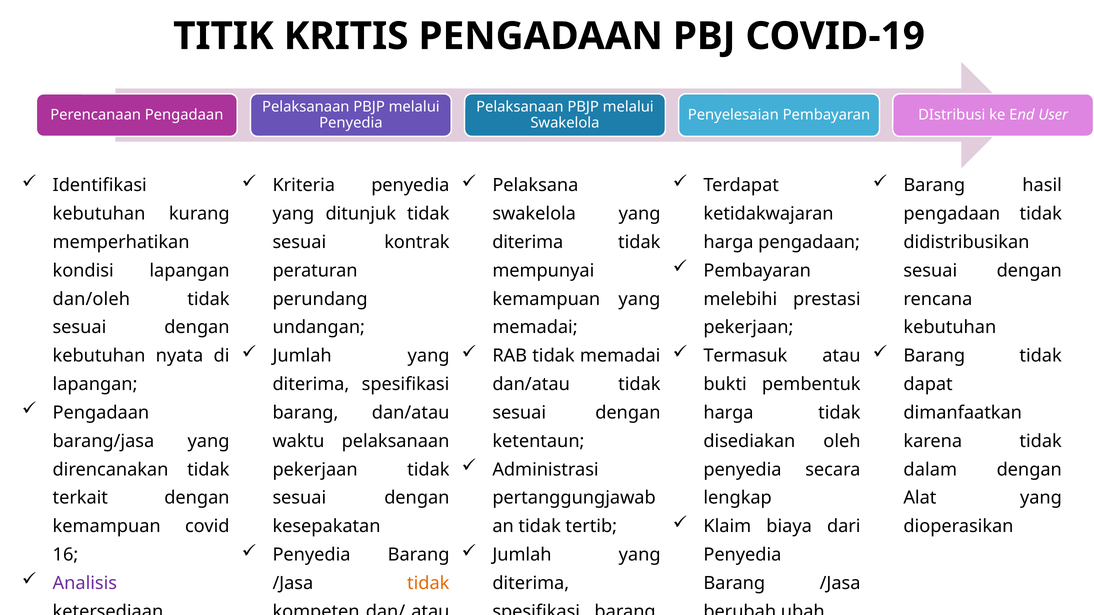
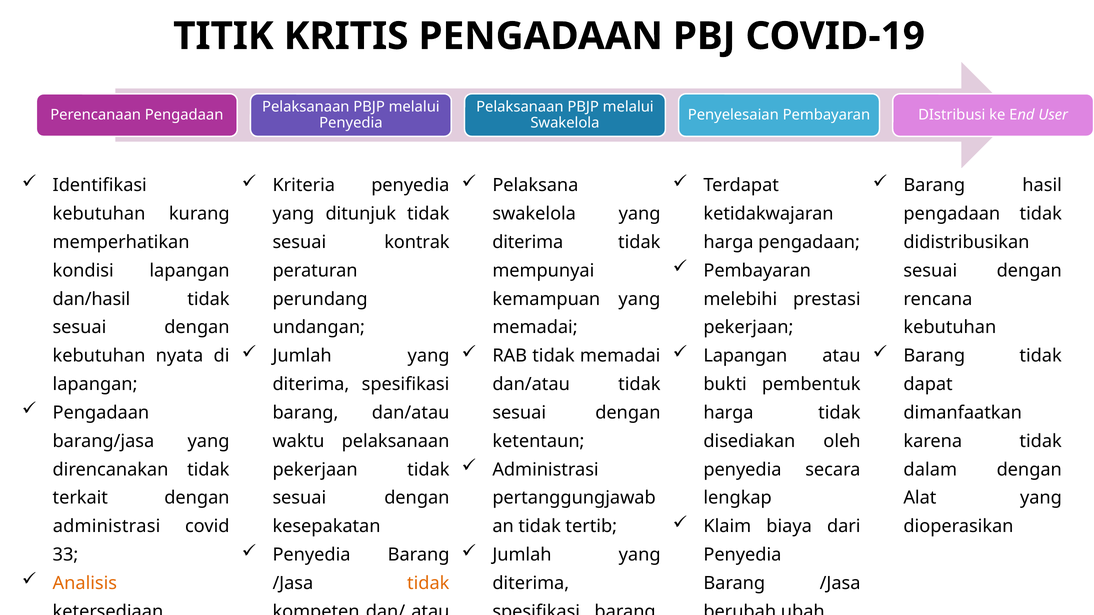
dan/oleh: dan/oleh -> dan/hasil
Termasuk at (745, 356): Termasuk -> Lapangan
kemampuan at (107, 527): kemampuan -> administrasi
16: 16 -> 33
Analisis colour: purple -> orange
